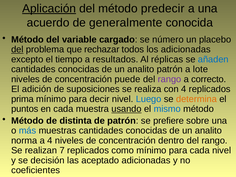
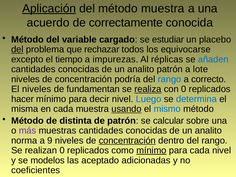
método predecir: predecir -> muestra
generalmente: generalmente -> correctamente
número: número -> estudiar
los adicionadas: adicionadas -> equivocarse
resultados: resultados -> impurezas
puede: puede -> podría
rango at (169, 79) colour: purple -> blue
El adición: adición -> niveles
suposiciones: suposiciones -> fundamentan
realiza underline: none -> present
con 4: 4 -> 0
prima: prima -> hacer
determina colour: orange -> blue
puntos: puntos -> misma
prefiere: prefiere -> calcular
más colour: blue -> purple
a 4: 4 -> 9
concentración at (127, 140) underline: none -> present
realizan 7: 7 -> 0
mínimo at (151, 150) underline: none -> present
decisión: decisión -> modelos
